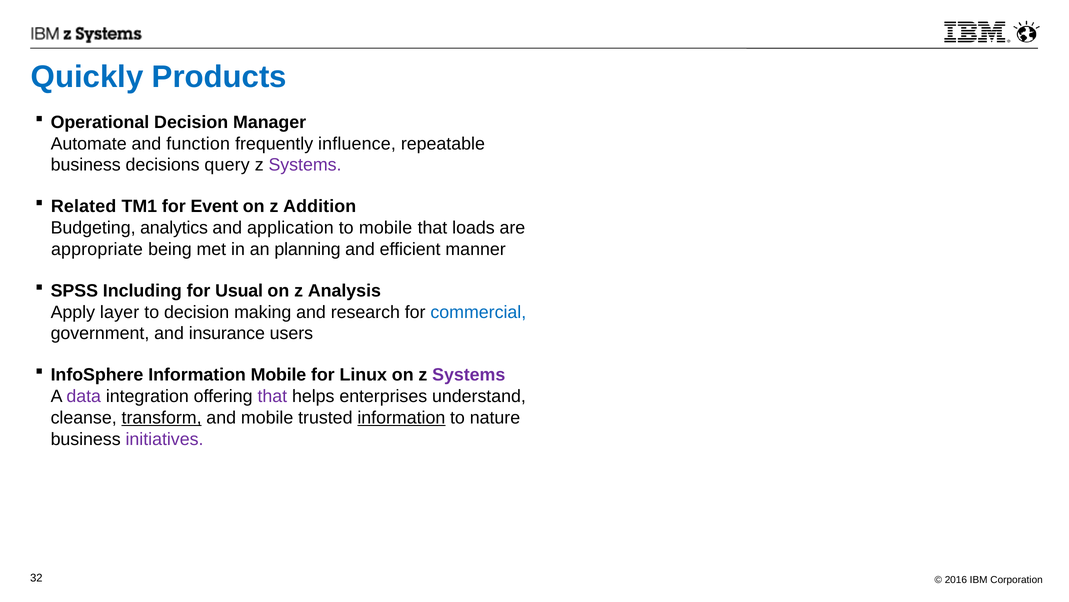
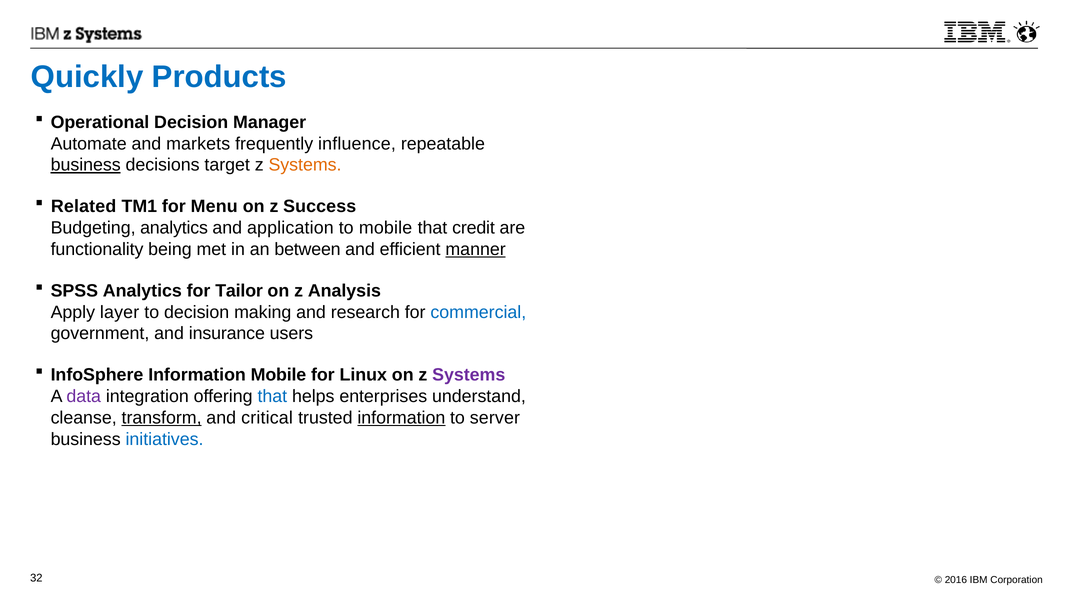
function: function -> markets
business at (86, 165) underline: none -> present
query: query -> target
Systems at (305, 165) colour: purple -> orange
Event: Event -> Menu
Addition: Addition -> Success
loads: loads -> credit
appropriate: appropriate -> functionality
planning: planning -> between
manner underline: none -> present
SPSS Including: Including -> Analytics
Usual: Usual -> Tailor
that at (272, 396) colour: purple -> blue
and mobile: mobile -> critical
nature: nature -> server
initiatives colour: purple -> blue
